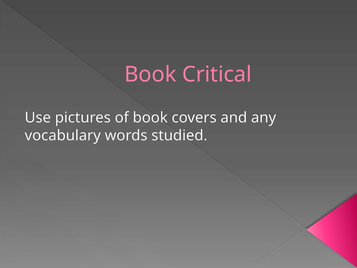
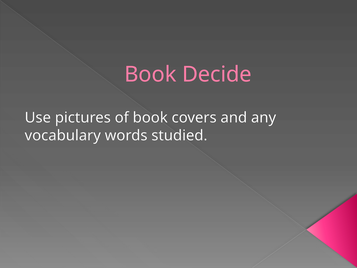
Critical: Critical -> Decide
